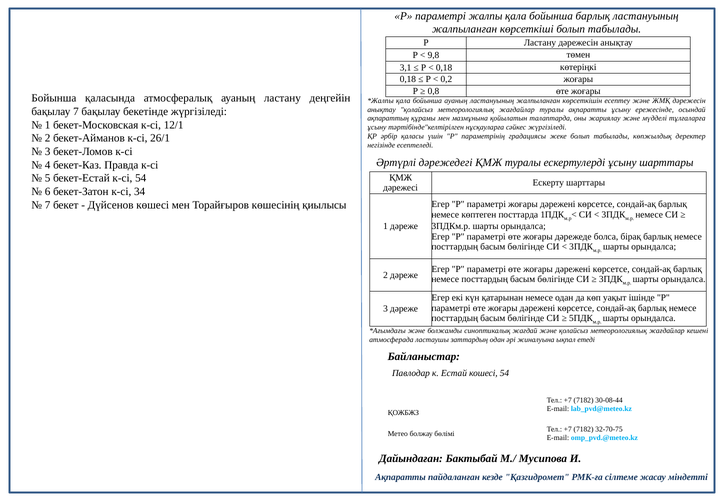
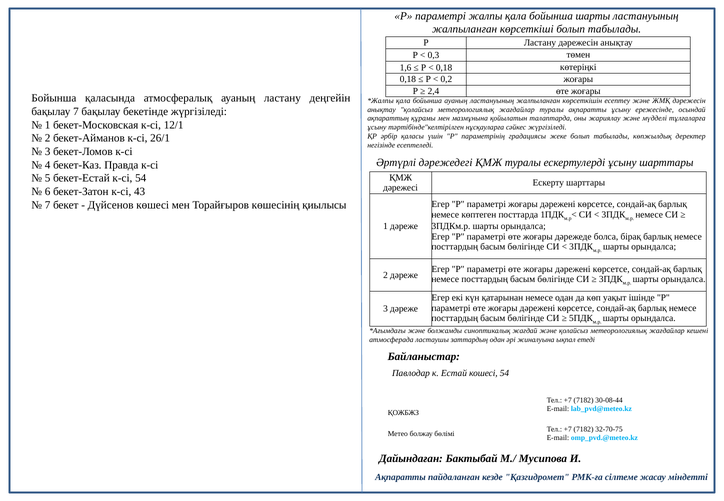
бойынша барлық: барлық -> шарты
9,8: 9,8 -> 0,3
3,1: 3,1 -> 1,6
0,8: 0,8 -> 2,4
34: 34 -> 43
